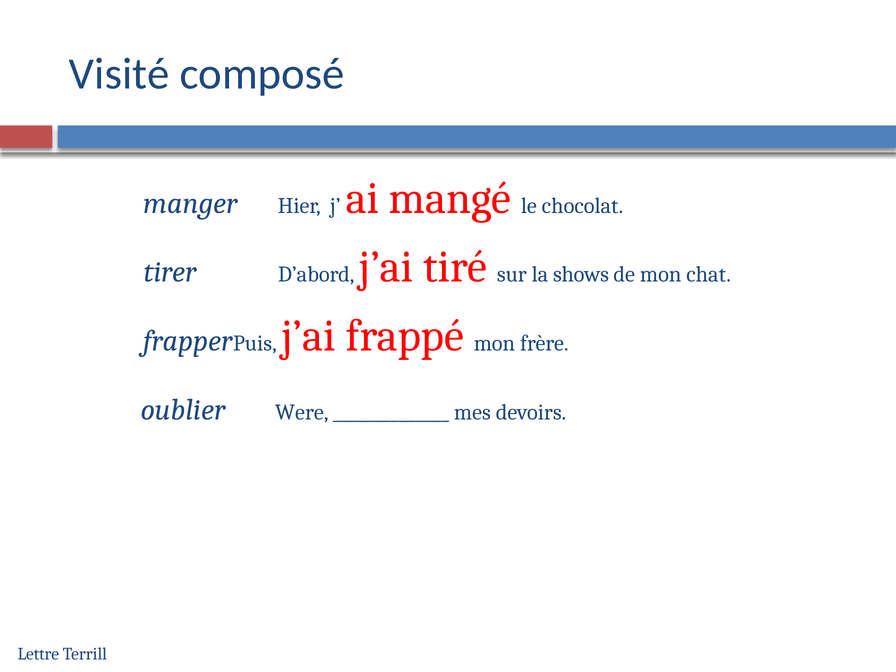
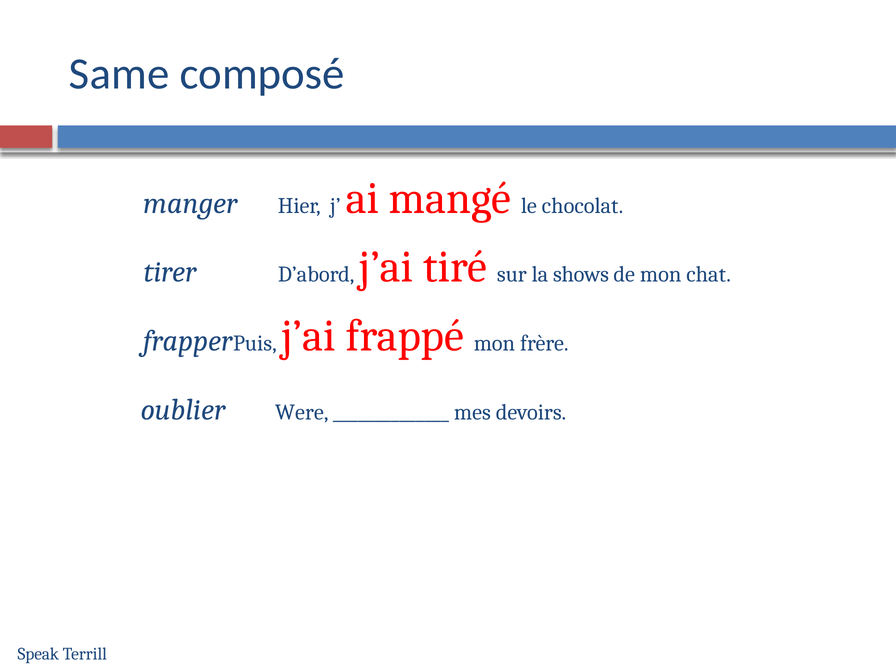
Visité: Visité -> Same
Lettre: Lettre -> Speak
